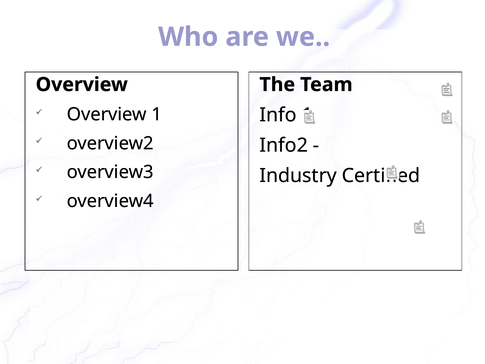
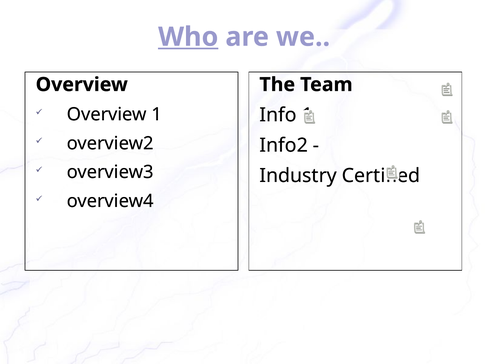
Who underline: none -> present
